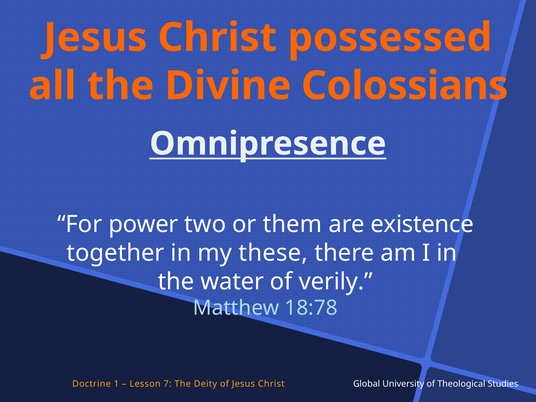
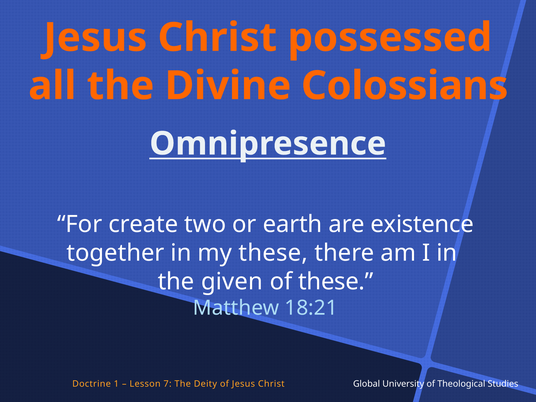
power: power -> create
them: them -> earth
water: water -> given
of verily: verily -> these
18:78: 18:78 -> 18:21
